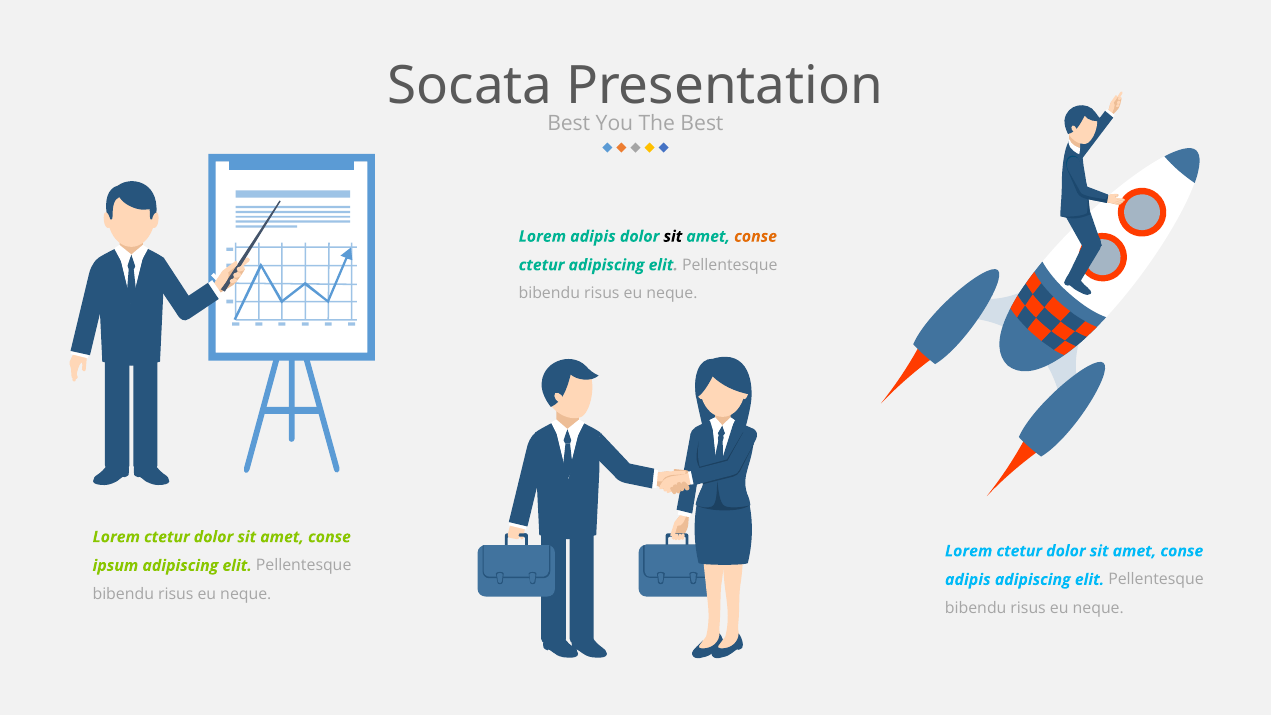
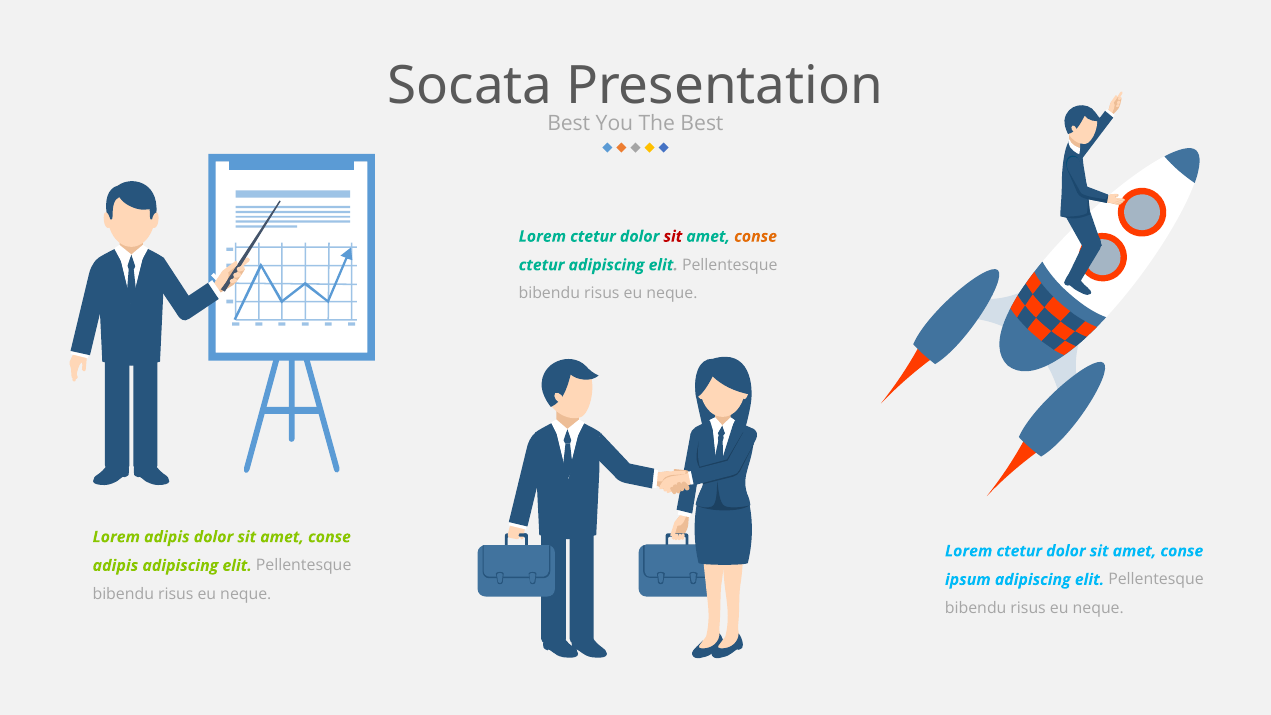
adipis at (593, 236): adipis -> ctetur
sit at (673, 236) colour: black -> red
ctetur at (167, 537): ctetur -> adipis
ipsum at (115, 566): ipsum -> adipis
adipis at (968, 580): adipis -> ipsum
